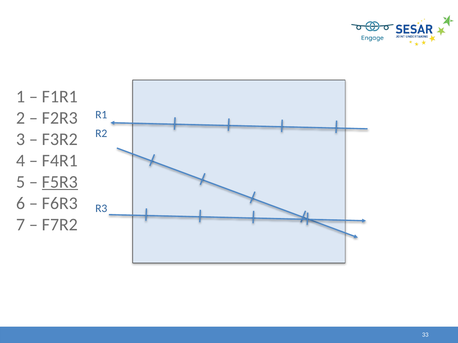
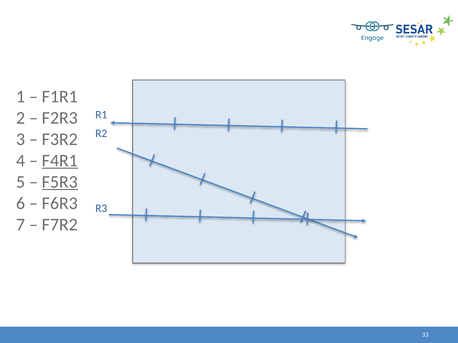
F4R1 underline: none -> present
